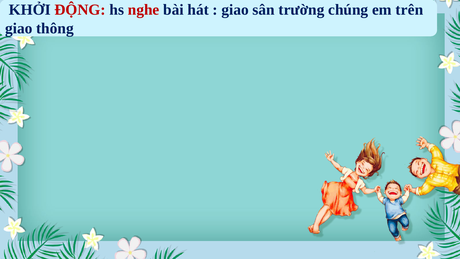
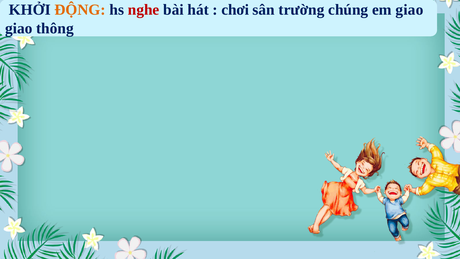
ĐỘNG colour: red -> orange
giao at (235, 10): giao -> chơi
em trên: trên -> giao
